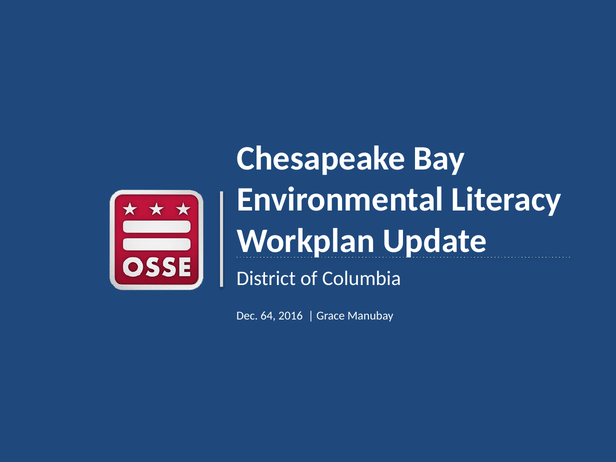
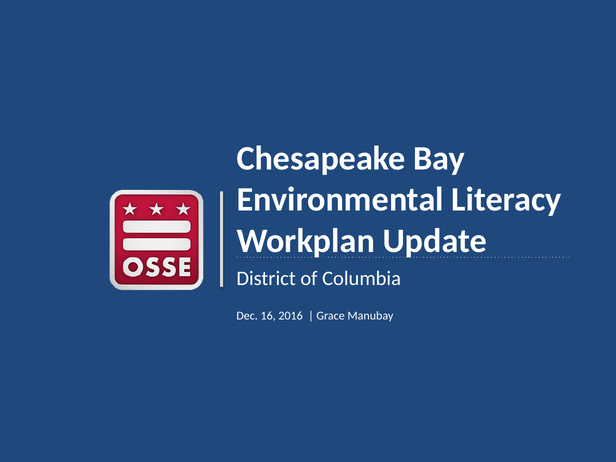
64: 64 -> 16
